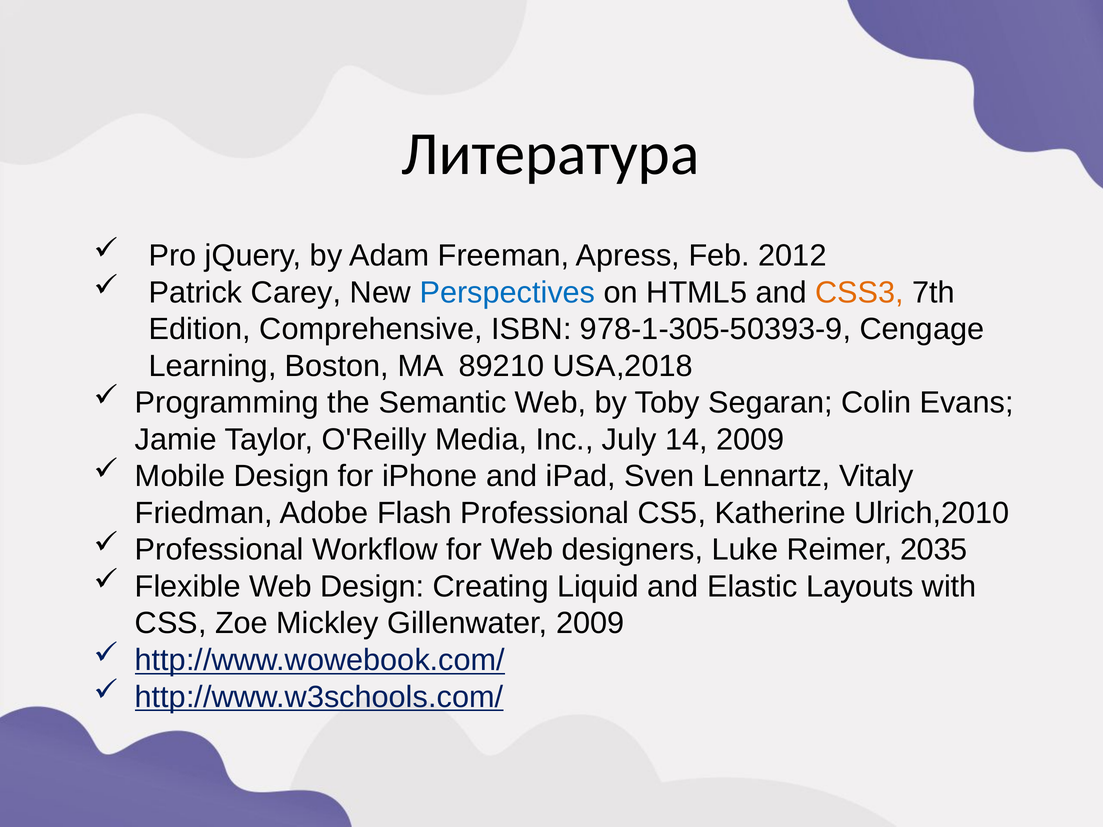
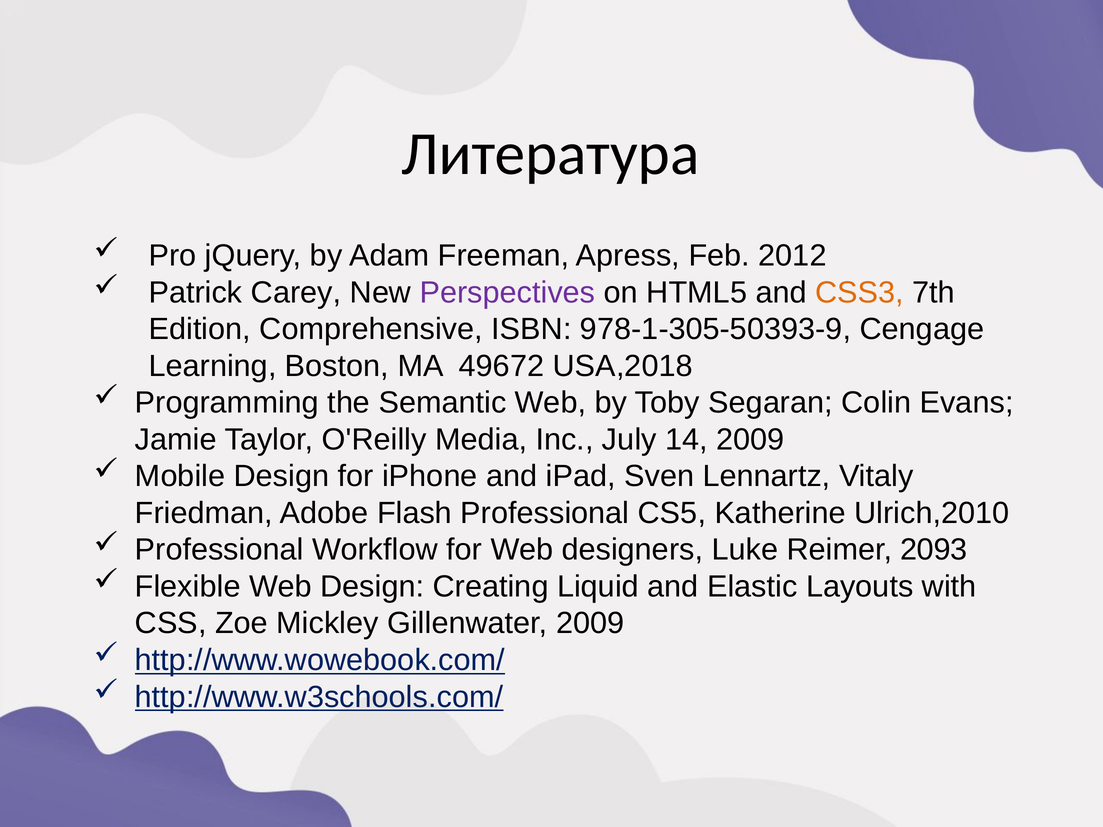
Perspectives colour: blue -> purple
89210: 89210 -> 49672
2035: 2035 -> 2093
